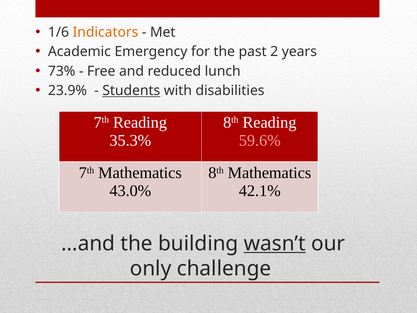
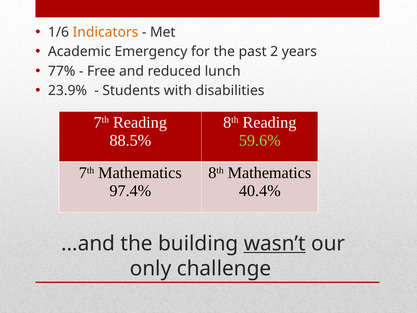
73%: 73% -> 77%
Students underline: present -> none
35.3%: 35.3% -> 88.5%
59.6% colour: pink -> light green
43.0%: 43.0% -> 97.4%
42.1%: 42.1% -> 40.4%
